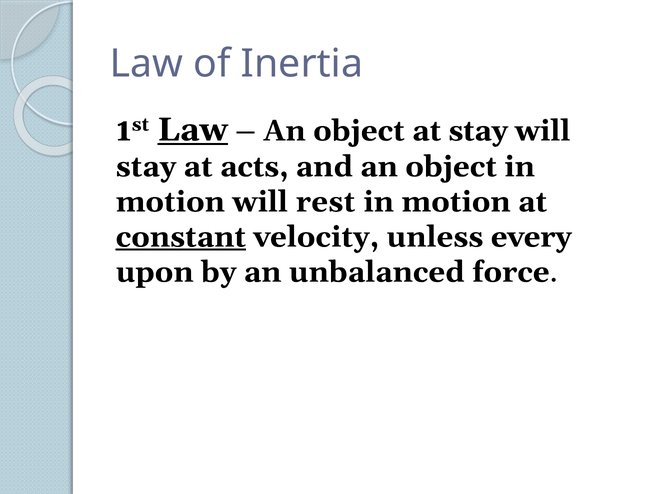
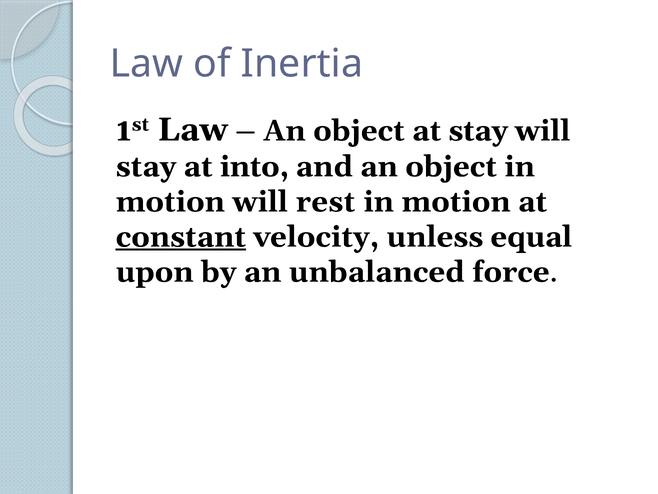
Law at (193, 129) underline: present -> none
acts: acts -> into
every: every -> equal
